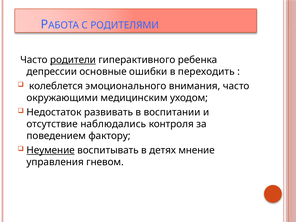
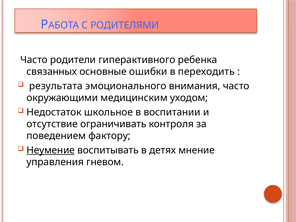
родители underline: present -> none
депрессии: депрессии -> связанных
колеблется: колеблется -> результата
развивать: развивать -> школьное
наблюдались: наблюдались -> ограничивать
